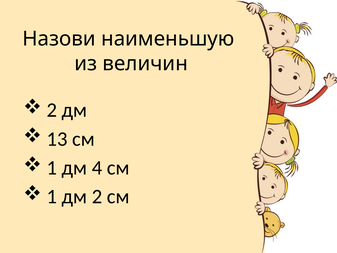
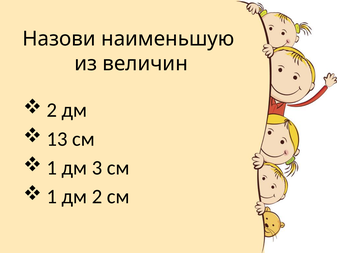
4: 4 -> 3
